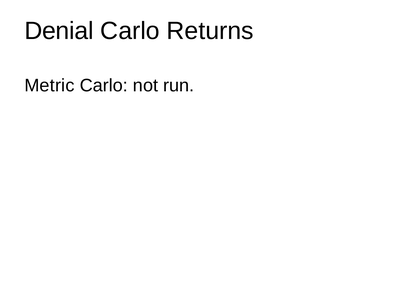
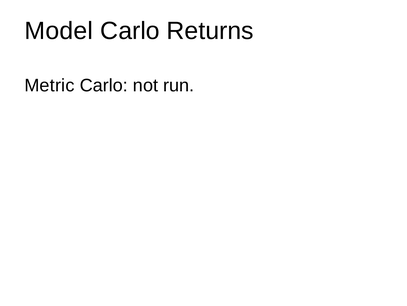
Denial: Denial -> Model
